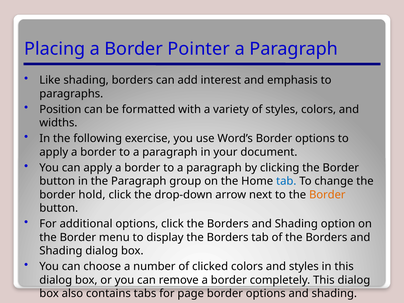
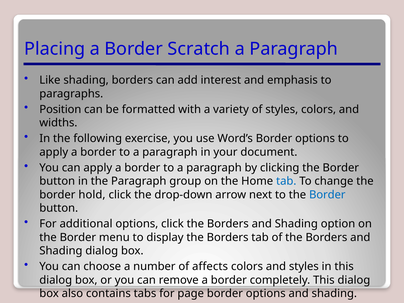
Pointer: Pointer -> Scratch
Border at (327, 195) colour: orange -> blue
clicked: clicked -> affects
